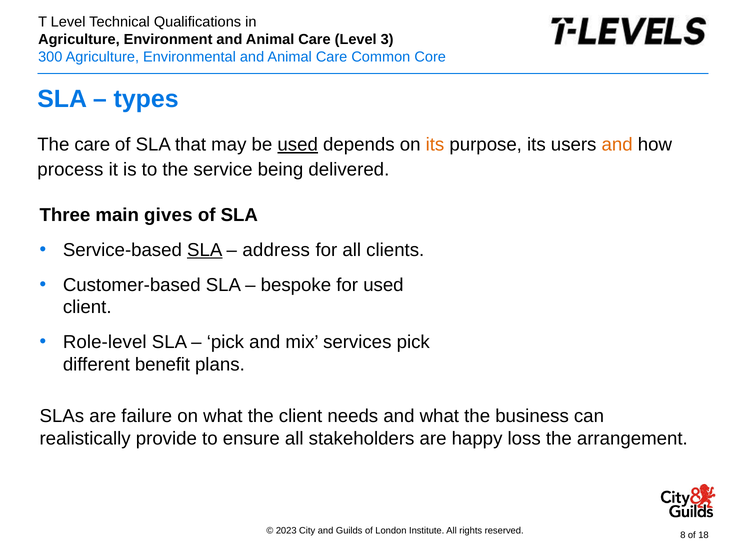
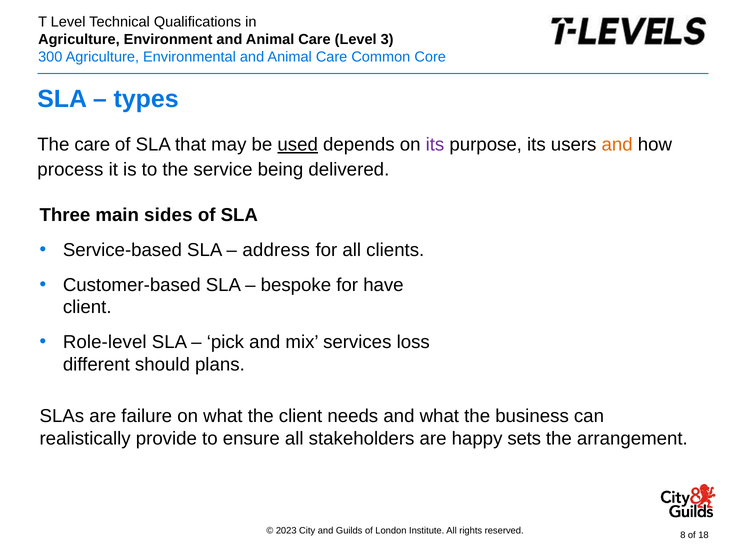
its at (435, 145) colour: orange -> purple
gives: gives -> sides
SLA at (205, 250) underline: present -> none
for used: used -> have
services pick: pick -> loss
benefit: benefit -> should
loss: loss -> sets
